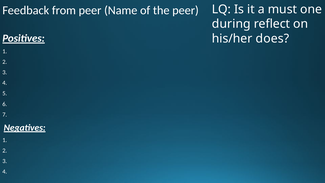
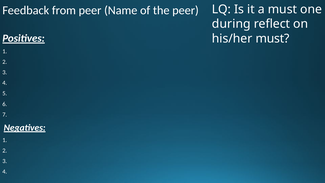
his/her does: does -> must
